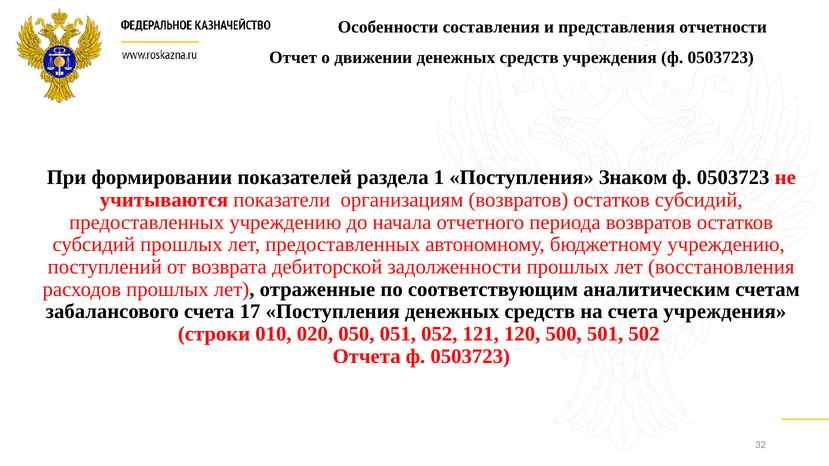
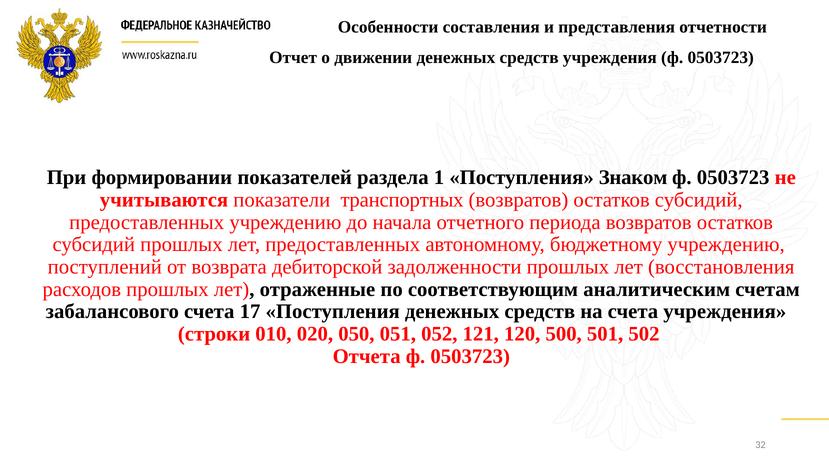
организациям: организациям -> транспортных
